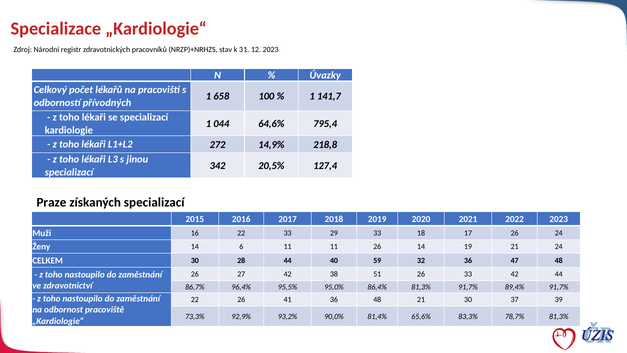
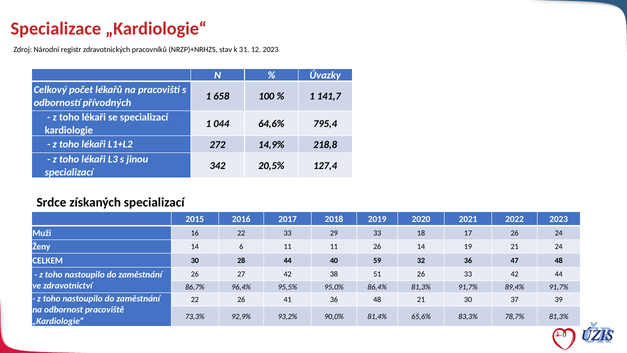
Praze: Praze -> Srdce
